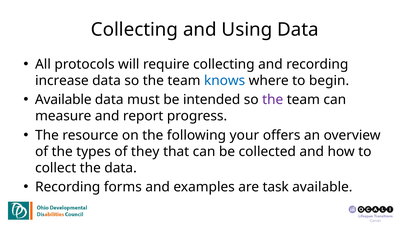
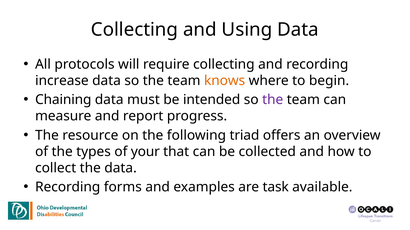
knows colour: blue -> orange
Available at (63, 100): Available -> Chaining
your: your -> triad
they: they -> your
